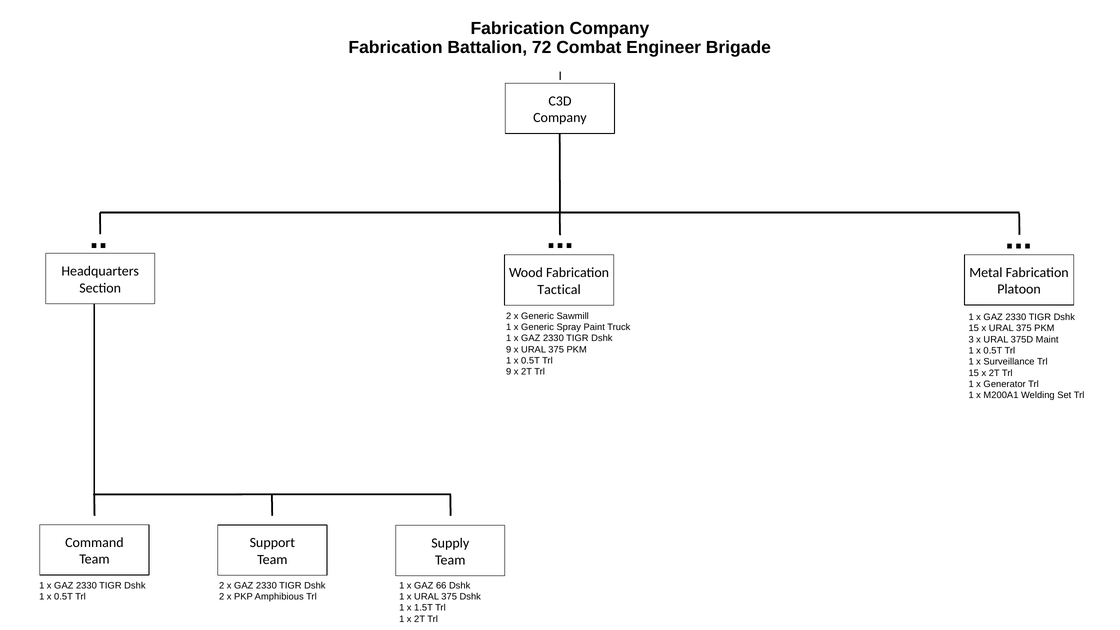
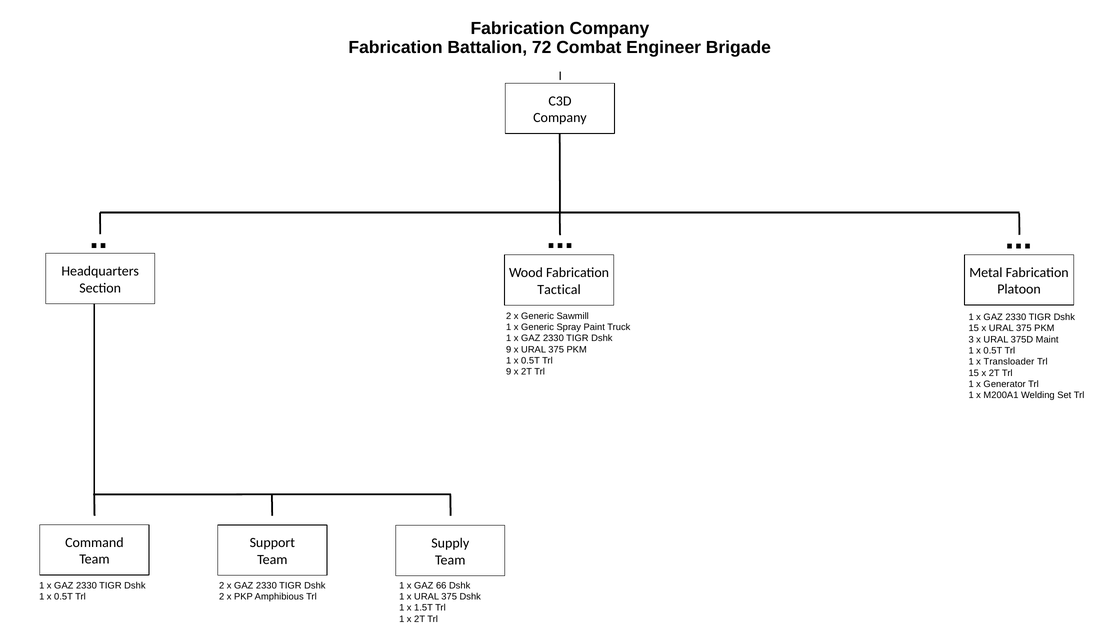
Surveillance: Surveillance -> Transloader
